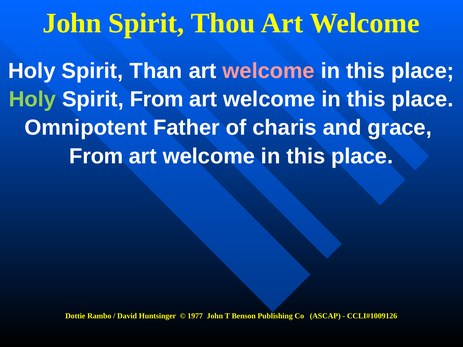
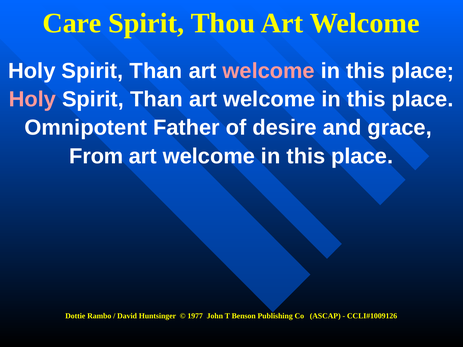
John at (72, 23): John -> Care
Holy at (32, 99) colour: light green -> pink
From at (157, 99): From -> Than
charis: charis -> desire
